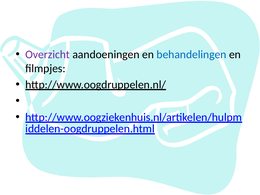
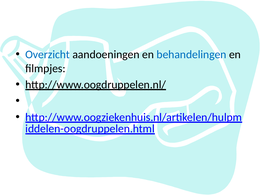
Overzicht colour: purple -> blue
